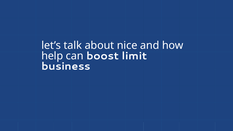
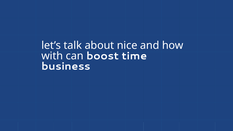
help: help -> with
limit: limit -> time
